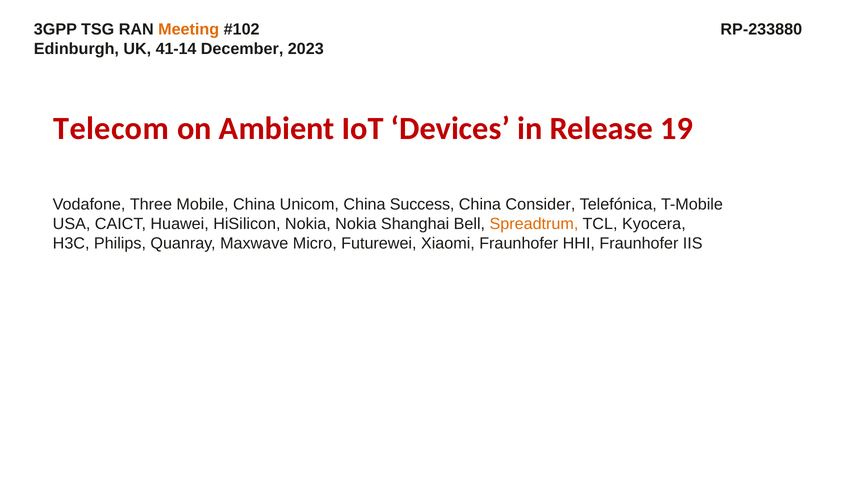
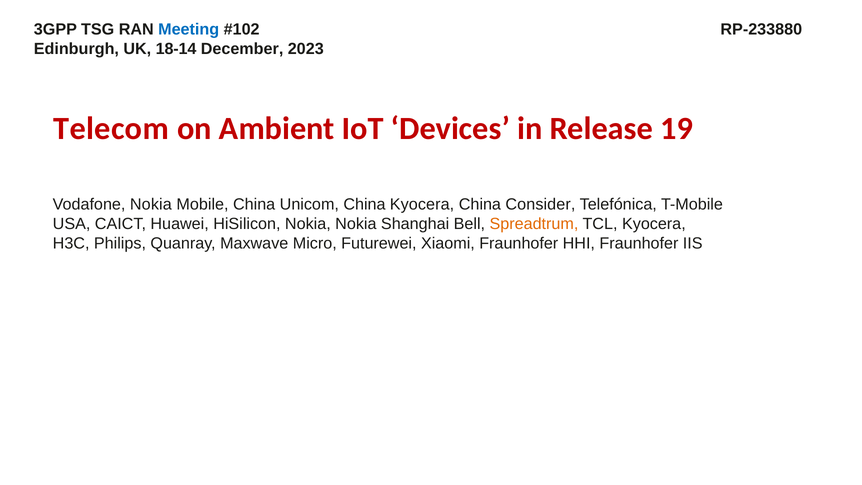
Meeting colour: orange -> blue
41-14: 41-14 -> 18-14
Vodafone Three: Three -> Nokia
China Success: Success -> Kyocera
